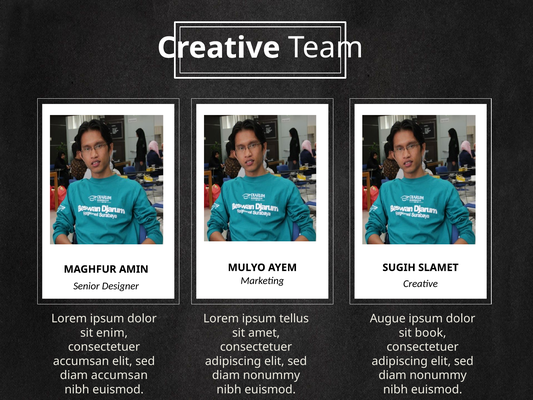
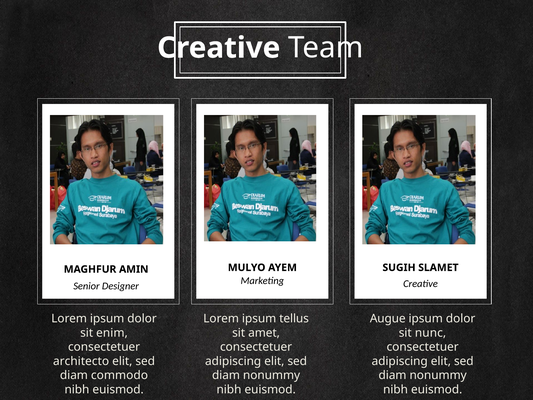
book: book -> nunc
accumsan at (81, 361): accumsan -> architecto
diam accumsan: accumsan -> commodo
